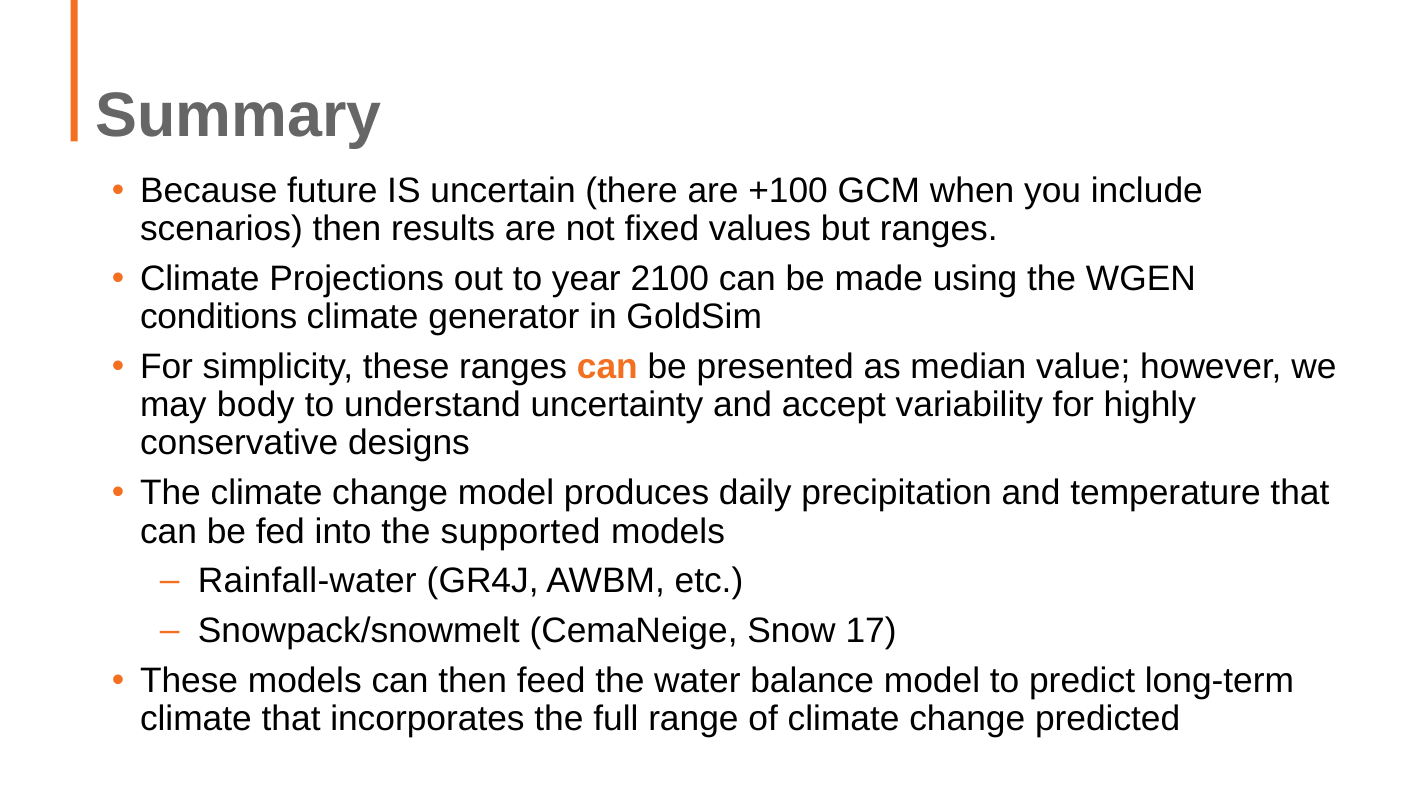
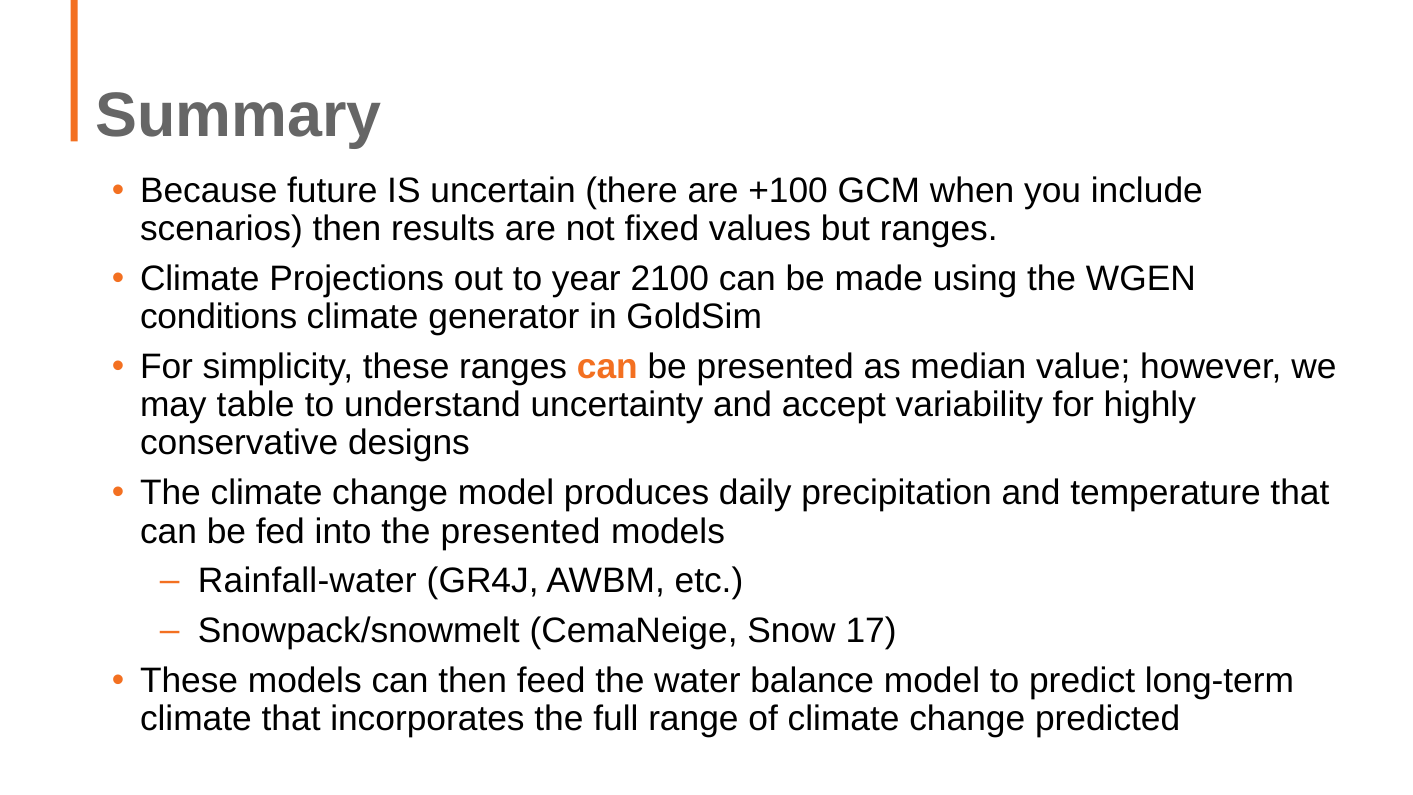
body: body -> table
the supported: supported -> presented
